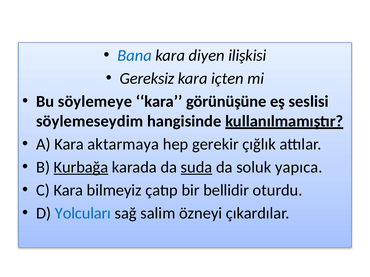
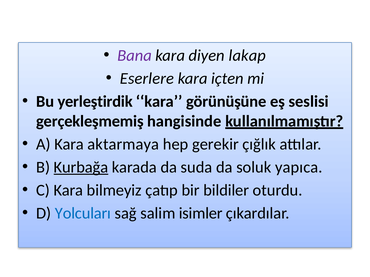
Bana colour: blue -> purple
ilişkisi: ilişkisi -> lakap
Gereksiz: Gereksiz -> Eserlere
söylemeye: söylemeye -> yerleştirdik
söylemeseydim: söylemeseydim -> gerçekleşmemiş
suda underline: present -> none
bellidir: bellidir -> bildiler
özneyi: özneyi -> isimler
